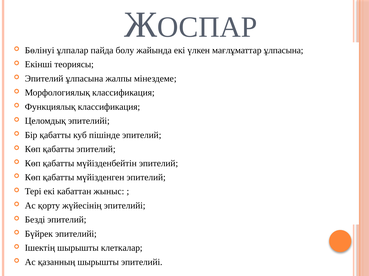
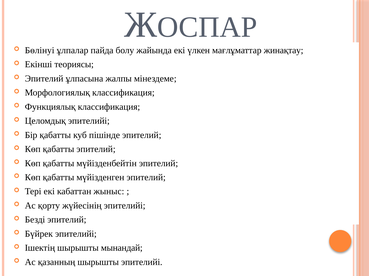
мағлұматтар ұлпасына: ұлпасына -> жинақтау
клеткалар: клеткалар -> мынандай
